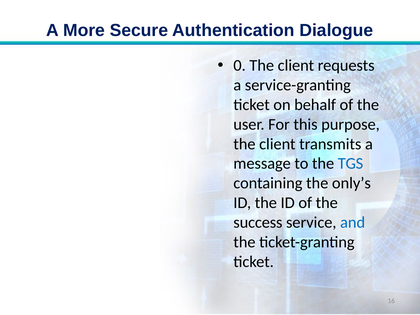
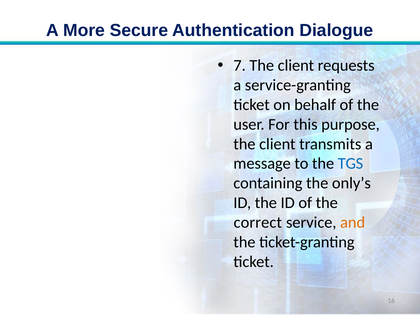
0: 0 -> 7
success: success -> correct
and colour: blue -> orange
